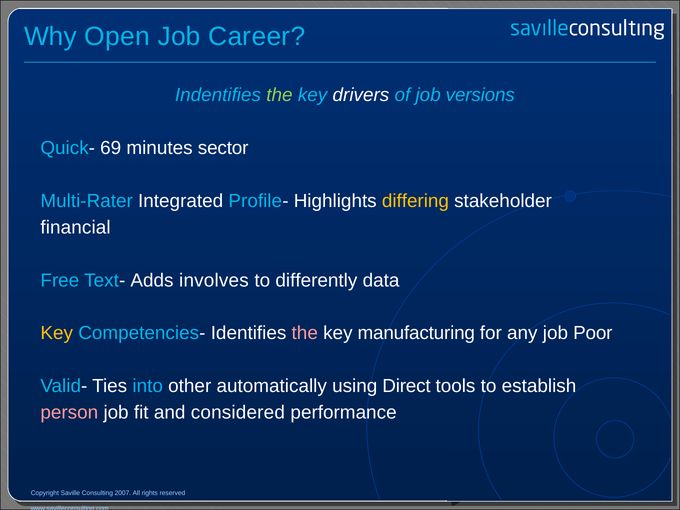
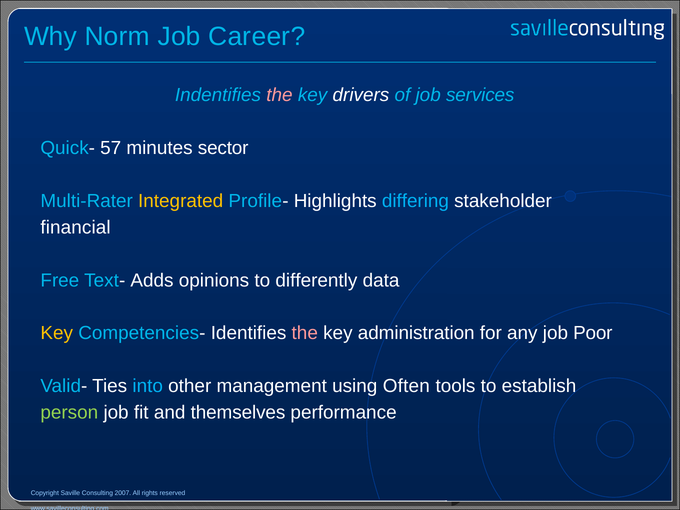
Open: Open -> Norm
the at (279, 95) colour: light green -> pink
versions: versions -> services
69: 69 -> 57
Integrated colour: white -> yellow
differing colour: yellow -> light blue
involves: involves -> opinions
manufacturing: manufacturing -> administration
automatically: automatically -> management
Direct: Direct -> Often
person colour: pink -> light green
considered: considered -> themselves
